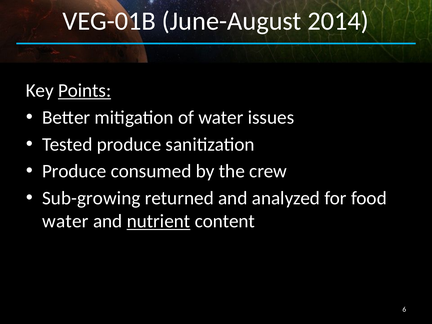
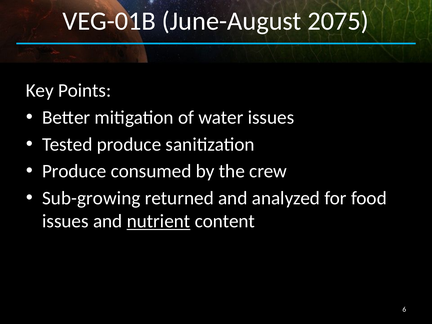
2014: 2014 -> 2075
Points underline: present -> none
water at (65, 221): water -> issues
